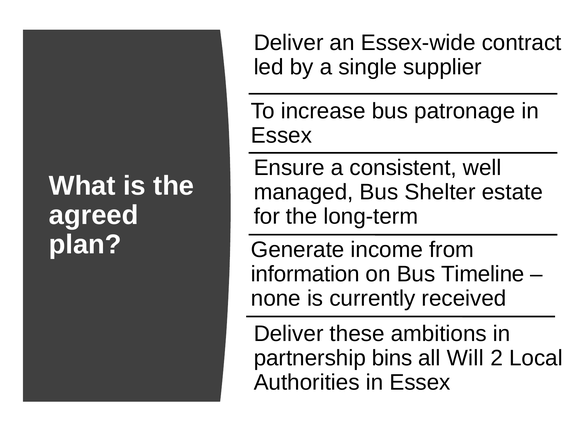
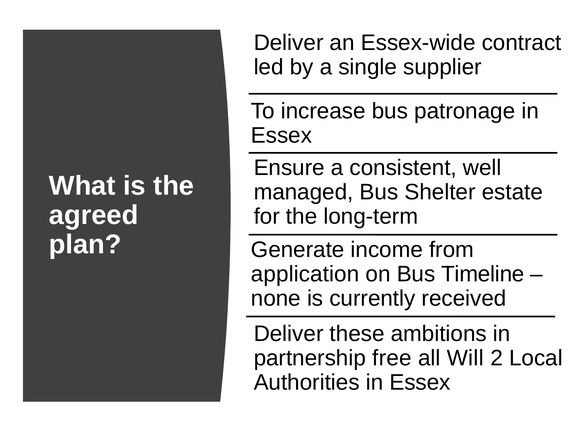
information: information -> application
bins: bins -> free
